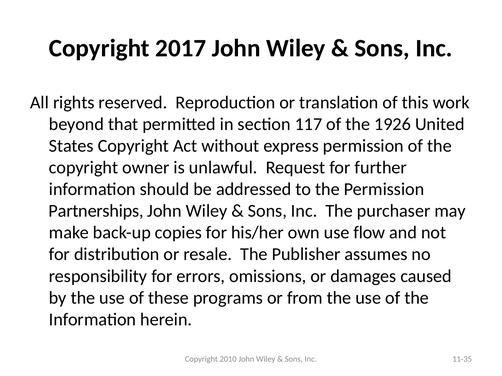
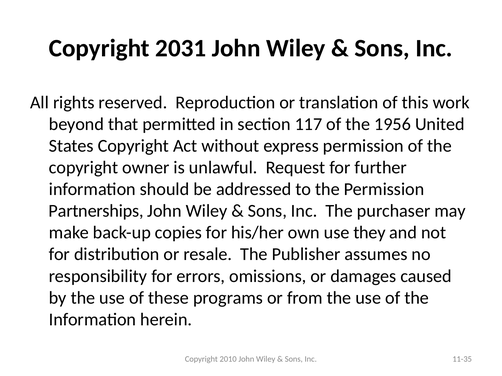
2017: 2017 -> 2031
1926: 1926 -> 1956
flow: flow -> they
